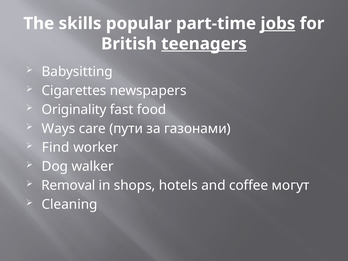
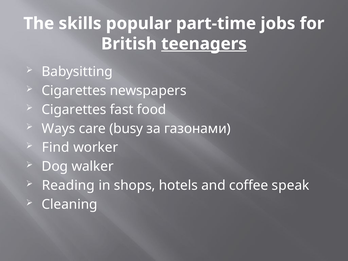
jobs underline: present -> none
Originality at (74, 110): Originality -> Cigarettes
пути: пути -> busy
Removal: Removal -> Reading
могут: могут -> speak
